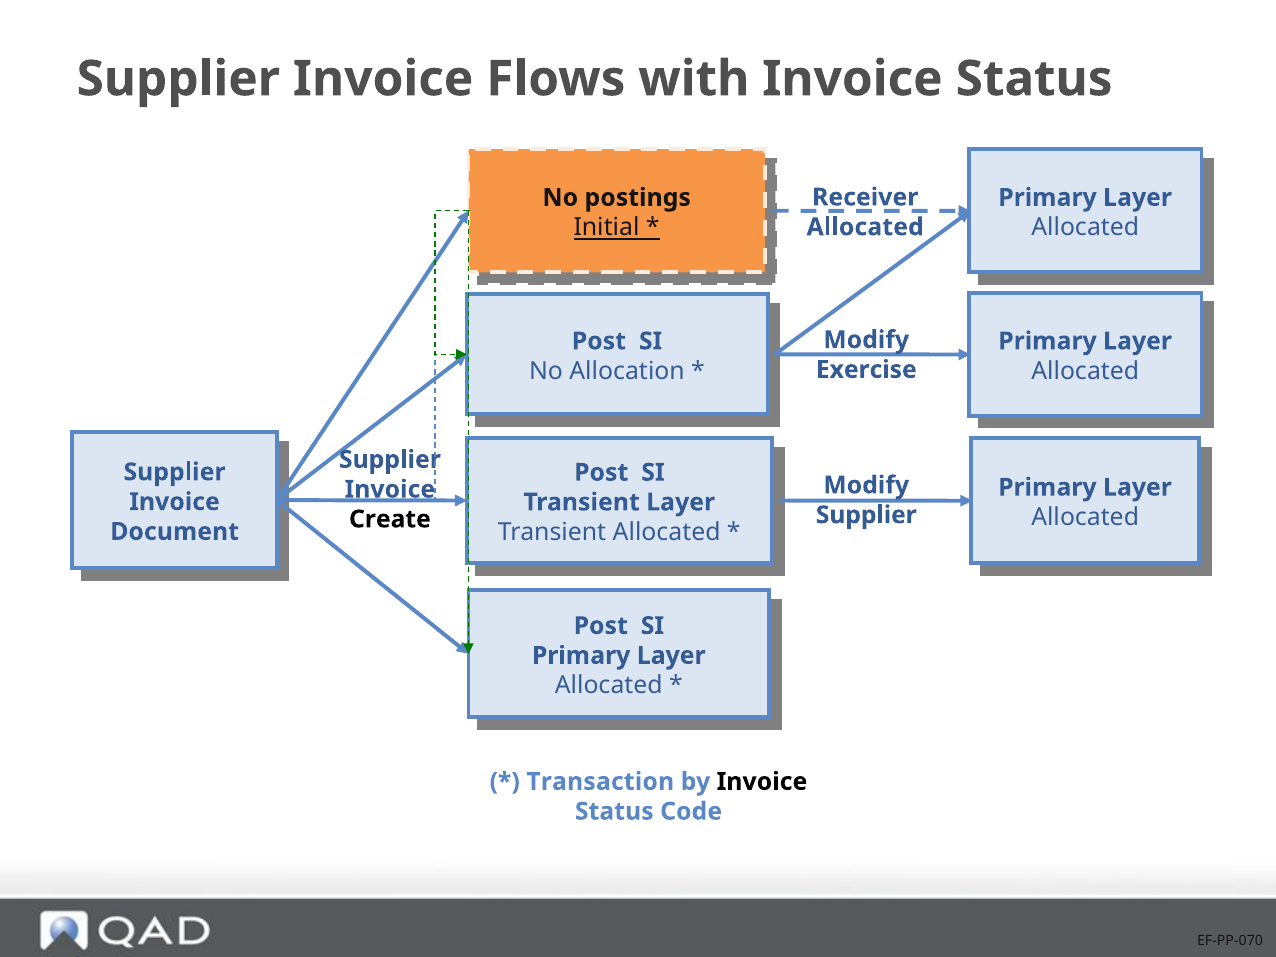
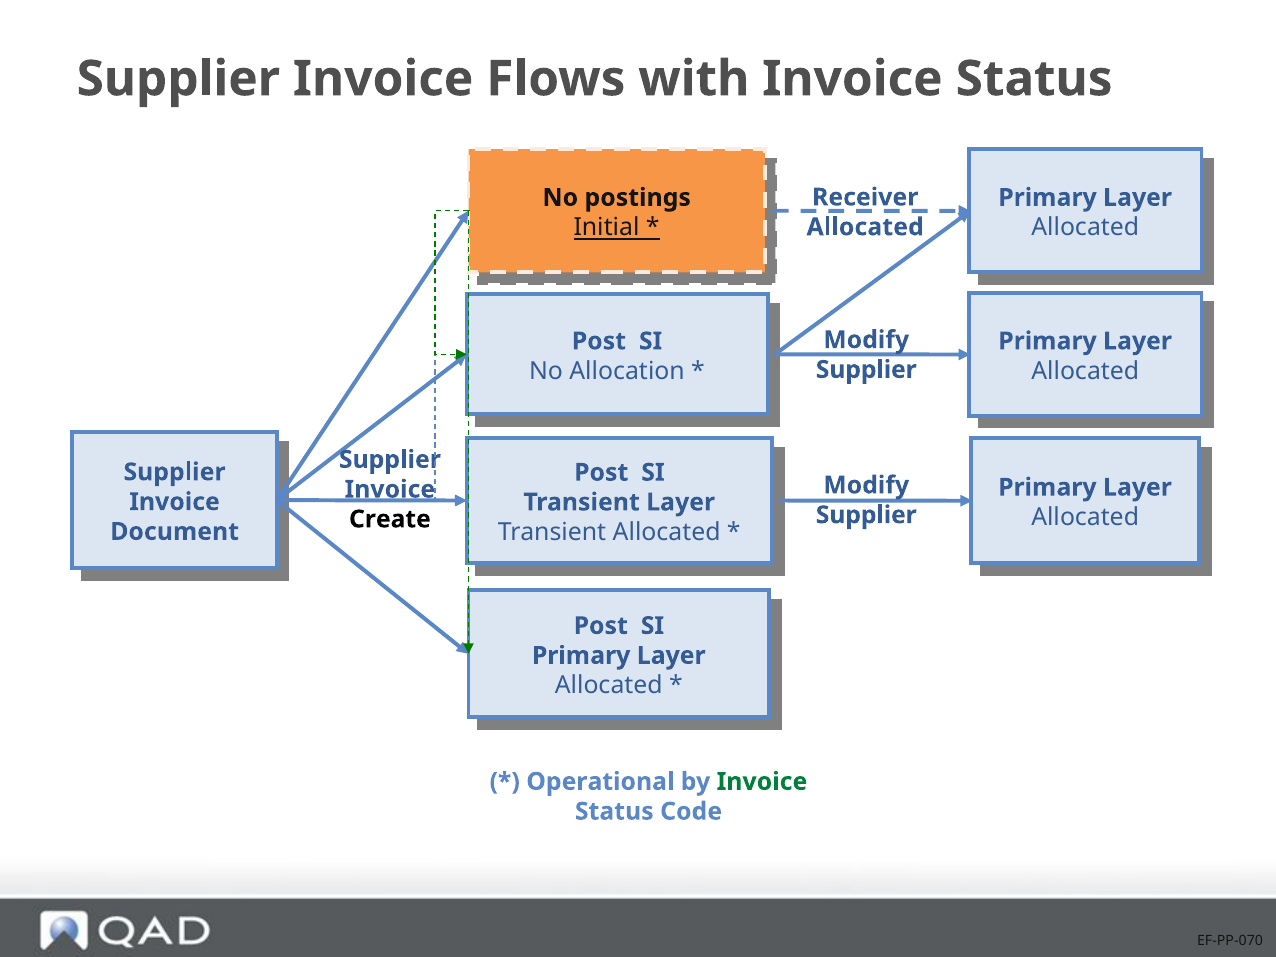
Exercise at (866, 370): Exercise -> Supplier
Transaction: Transaction -> Operational
Invoice at (762, 782) colour: black -> green
